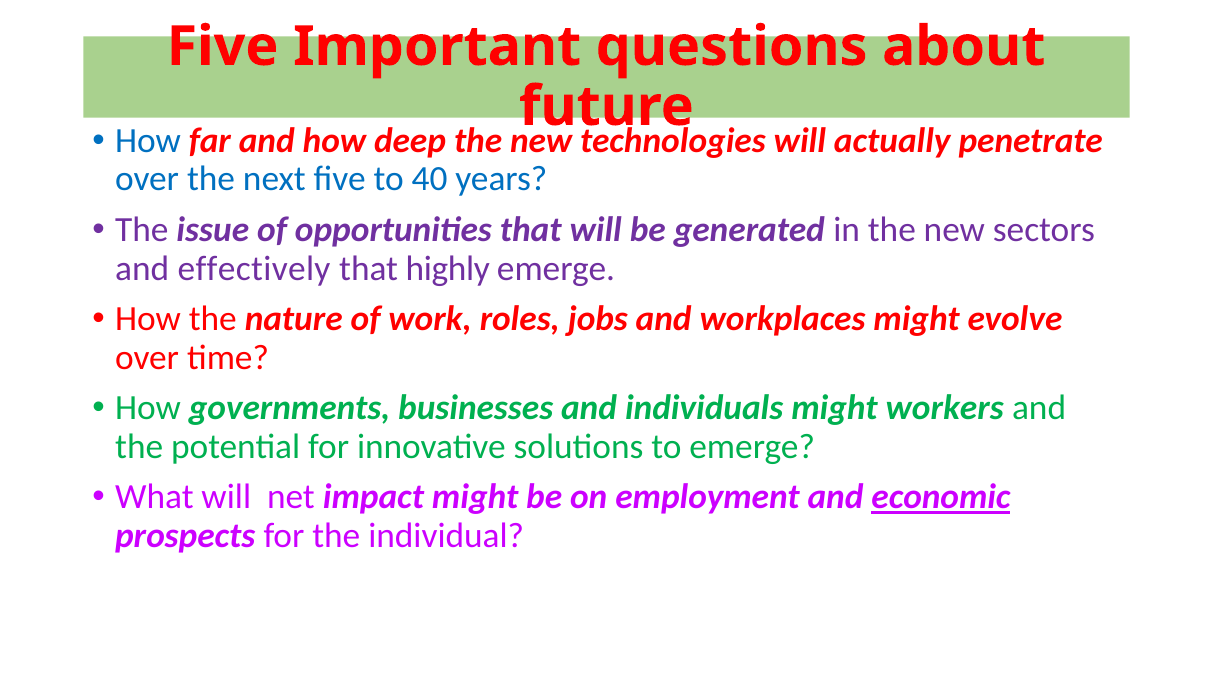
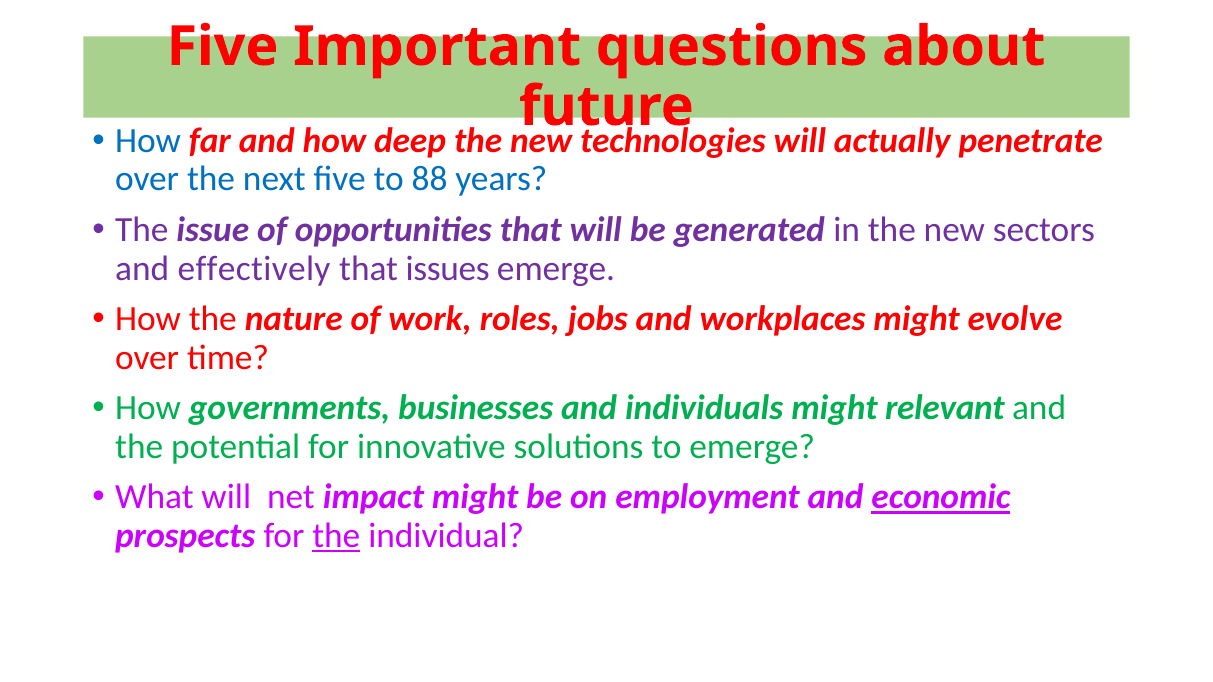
40: 40 -> 88
highly: highly -> issues
workers: workers -> relevant
the at (336, 536) underline: none -> present
